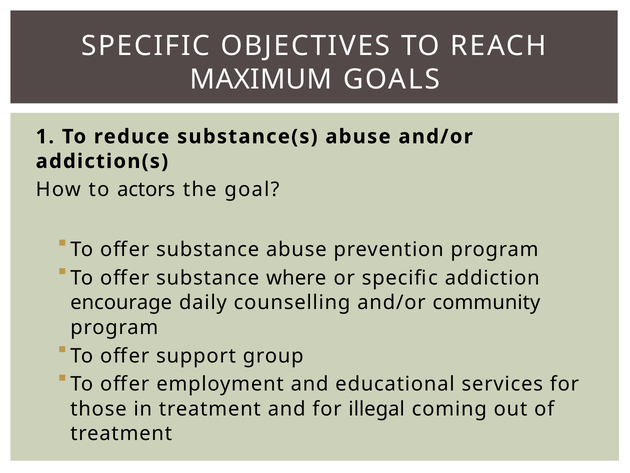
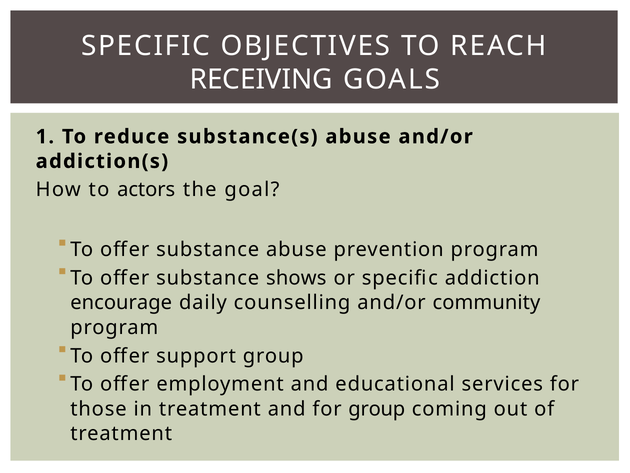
MAXIMUM: MAXIMUM -> RECEIVING
where: where -> shows
for illegal: illegal -> group
